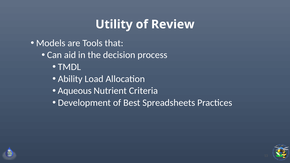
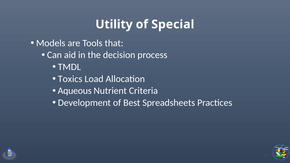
Review: Review -> Special
Ability: Ability -> Toxics
